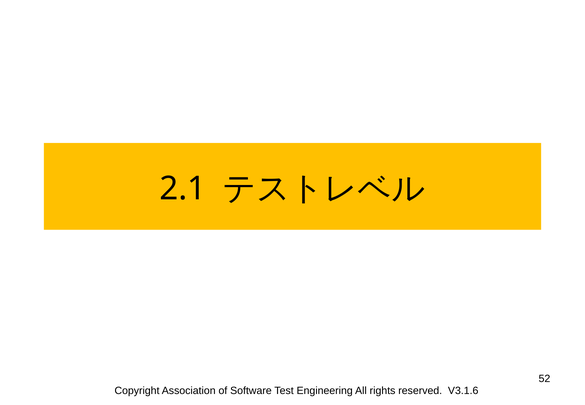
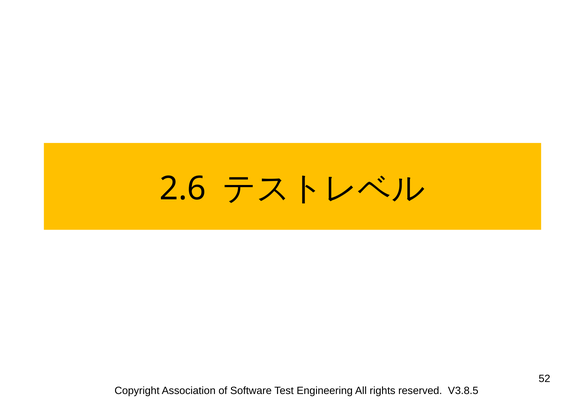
2.1: 2.1 -> 2.6
V3.1.6: V3.1.6 -> V3.8.5
